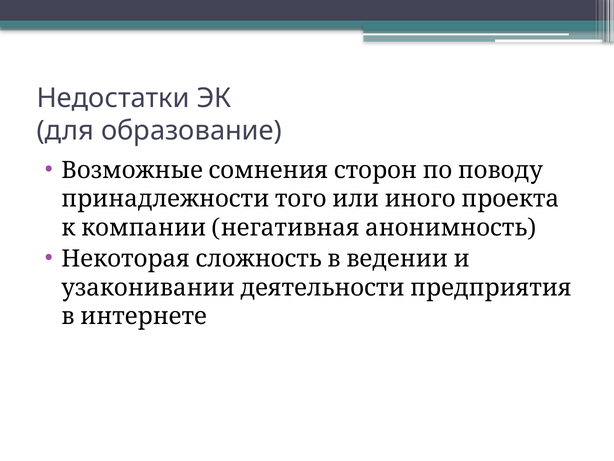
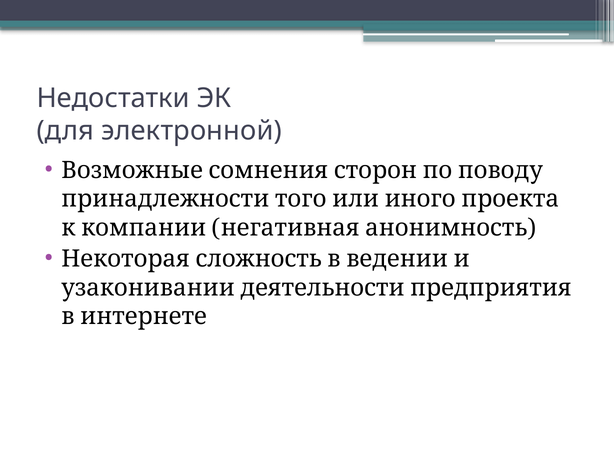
образование: образование -> электронной
